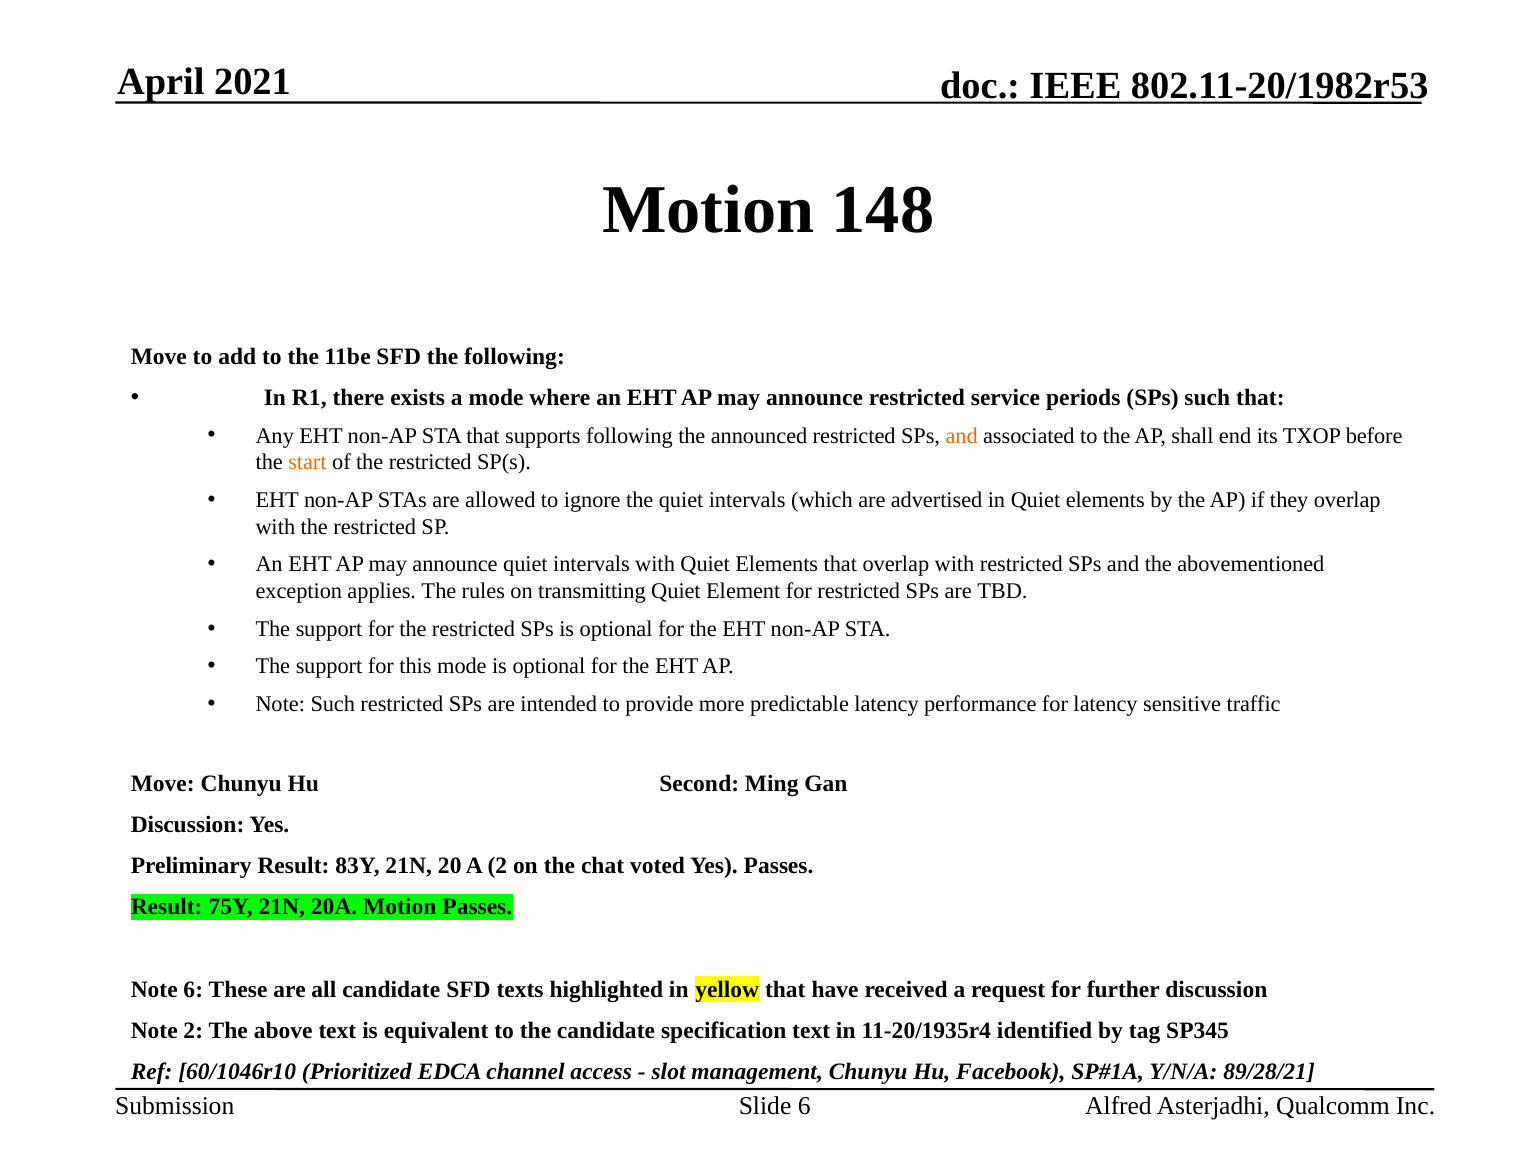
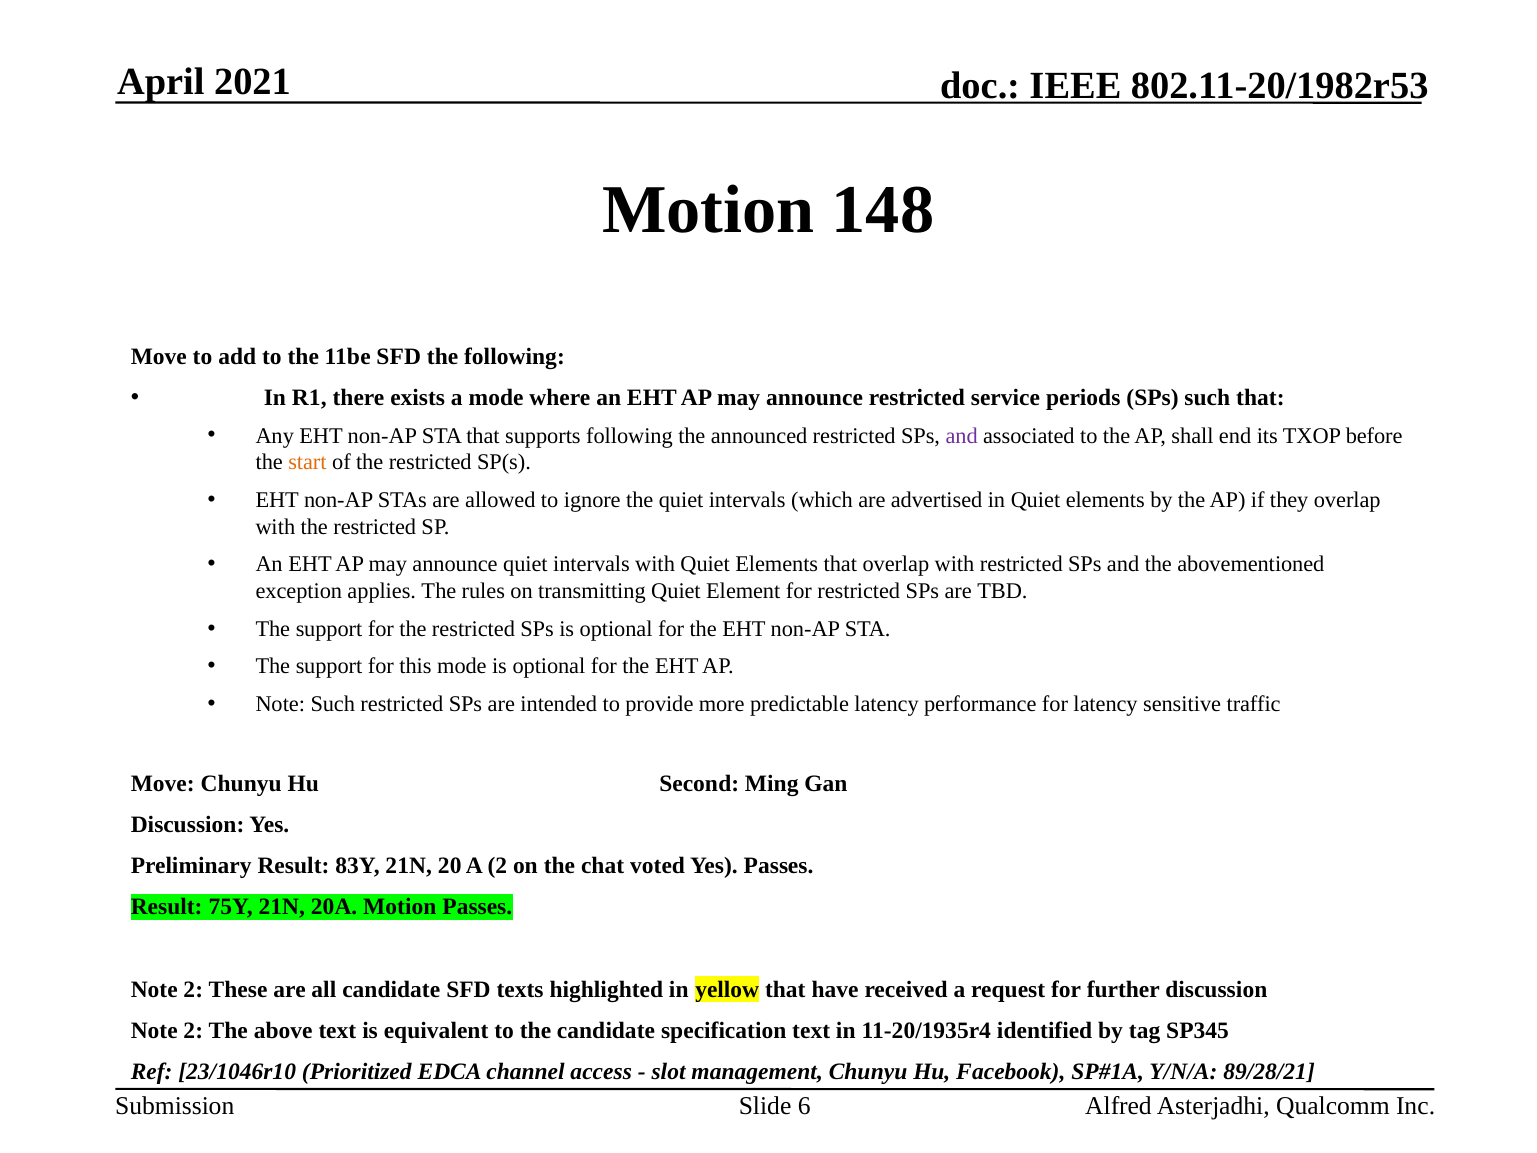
and at (962, 436) colour: orange -> purple
6 at (193, 989): 6 -> 2
60/1046r10: 60/1046r10 -> 23/1046r10
